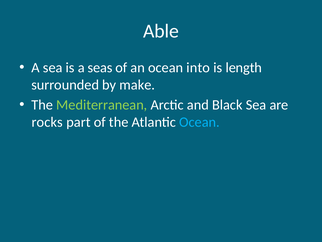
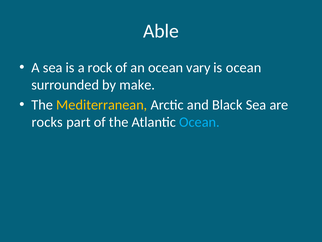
seas: seas -> rock
into: into -> vary
is length: length -> ocean
Mediterranean colour: light green -> yellow
